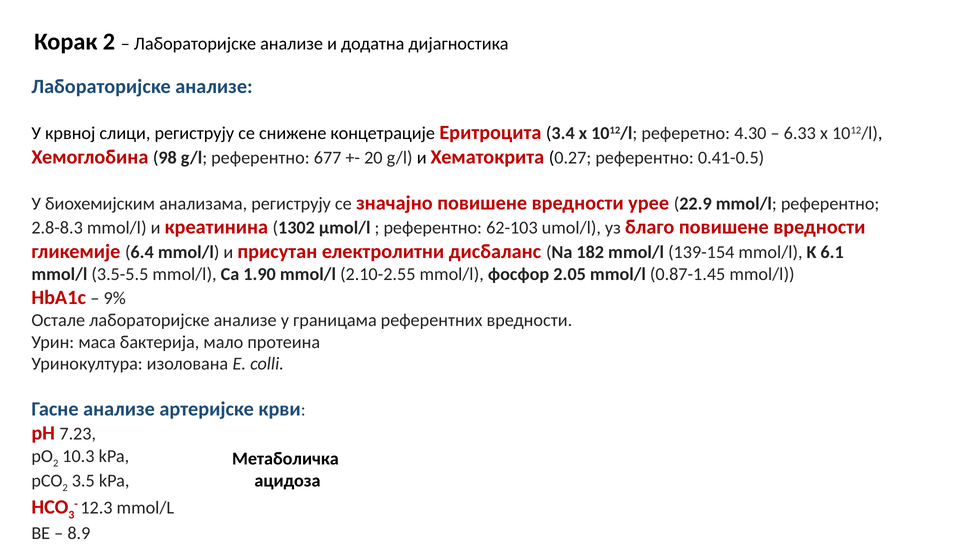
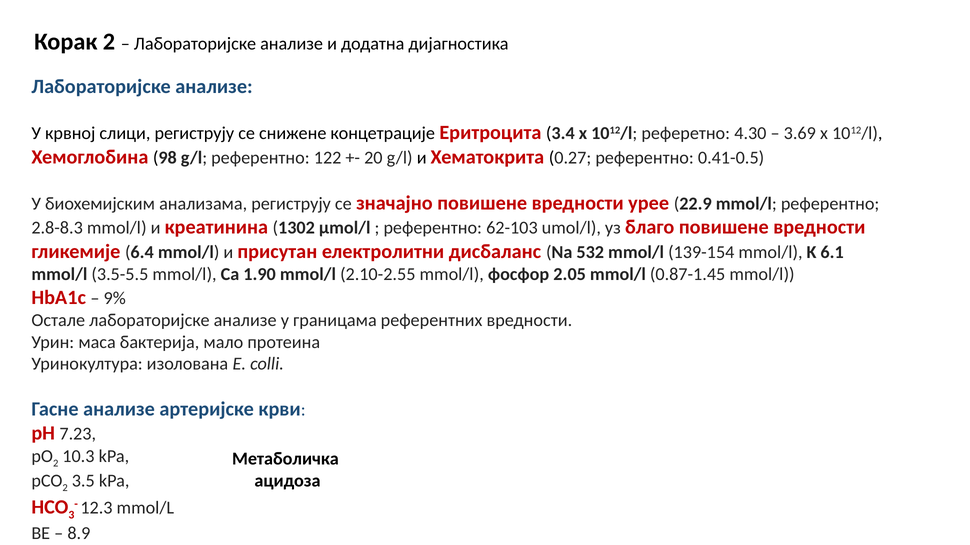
6.33: 6.33 -> 3.69
677: 677 -> 122
182: 182 -> 532
